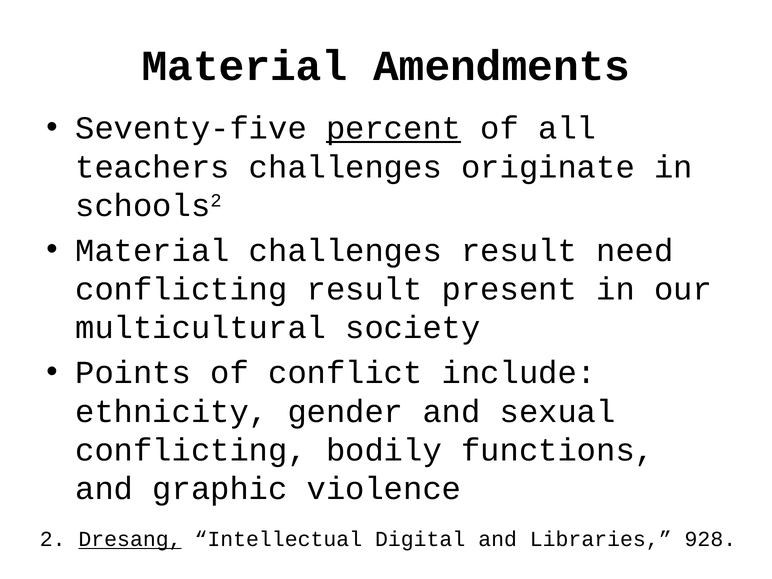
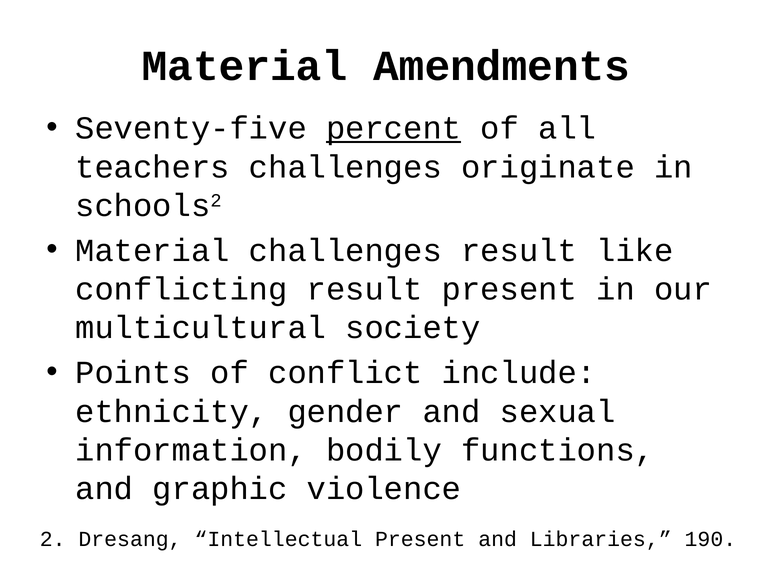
need: need -> like
conflicting at (191, 450): conflicting -> information
Dresang underline: present -> none
Intellectual Digital: Digital -> Present
928: 928 -> 190
